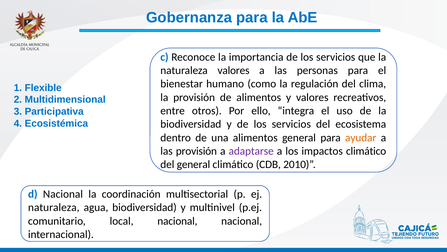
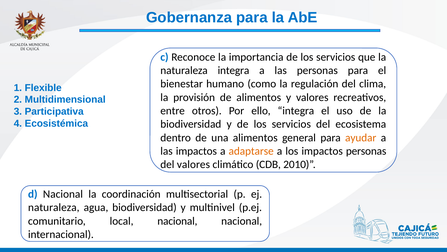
naturaleza valores: valores -> integra
las provisión: provisión -> impactos
adaptarse colour: purple -> orange
impactos climático: climático -> personas
del general: general -> valores
